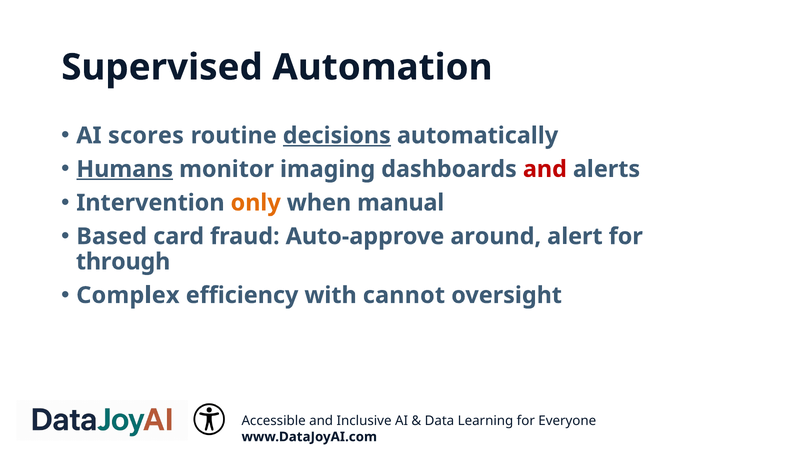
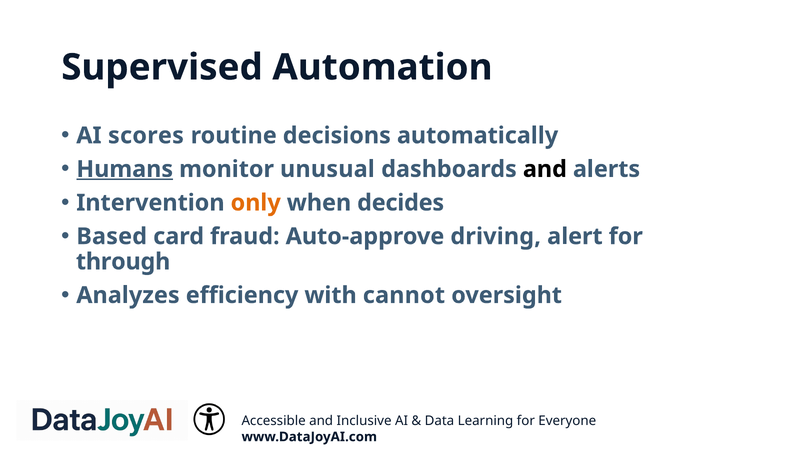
decisions underline: present -> none
imaging: imaging -> unusual
and at (545, 169) colour: red -> black
manual: manual -> decides
around: around -> driving
Complex: Complex -> Analyzes
